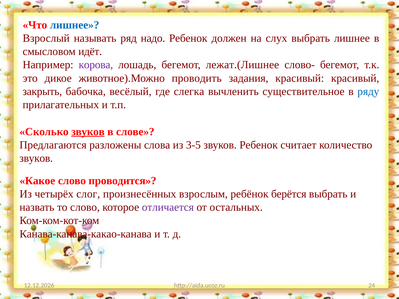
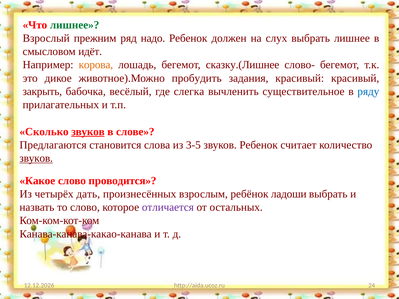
лишнее at (75, 25) colour: blue -> green
называть: называть -> прежним
корова colour: purple -> orange
лежат.(Лишнее: лежат.(Лишнее -> сказку.(Лишнее
проводить: проводить -> пробудить
разложены: разложены -> становится
звуков at (36, 158) underline: none -> present
слог: слог -> дать
берётся: берётся -> ладоши
